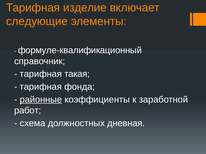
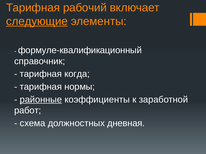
изделие: изделие -> рабочий
следующие underline: none -> present
такая: такая -> когда
фонда: фонда -> нормы
